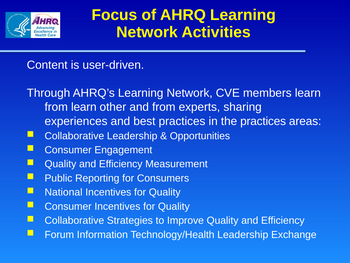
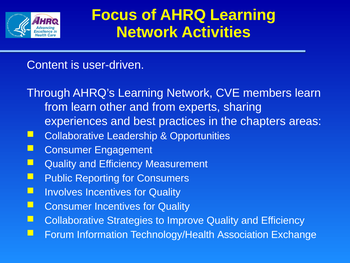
the practices: practices -> chapters
National: National -> Involves
Technology/Health Leadership: Leadership -> Association
